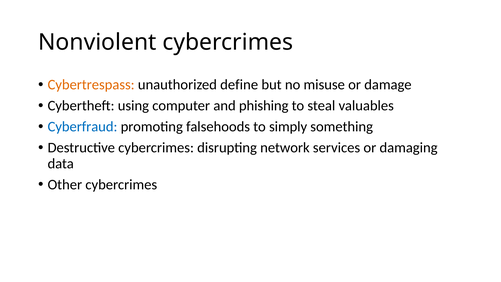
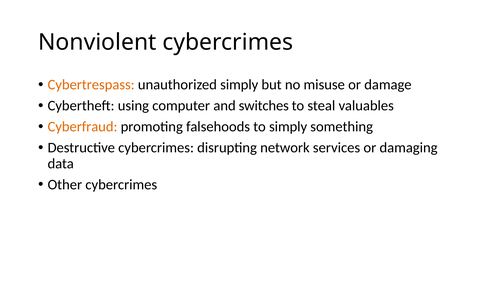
unauthorized define: define -> simply
phishing: phishing -> switches
Cyberfraud colour: blue -> orange
